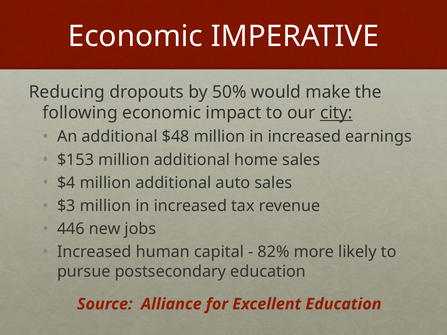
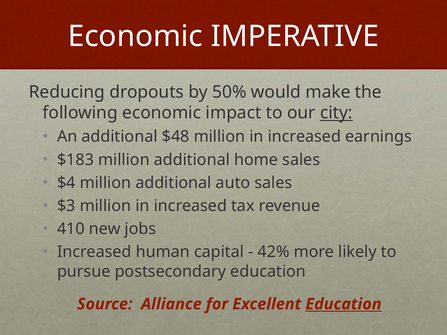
$153: $153 -> $183
446: 446 -> 410
82%: 82% -> 42%
Education at (343, 304) underline: none -> present
